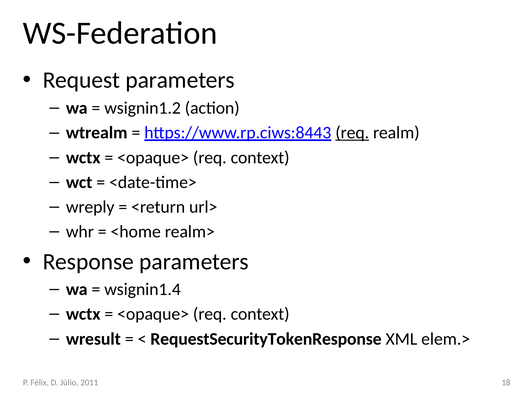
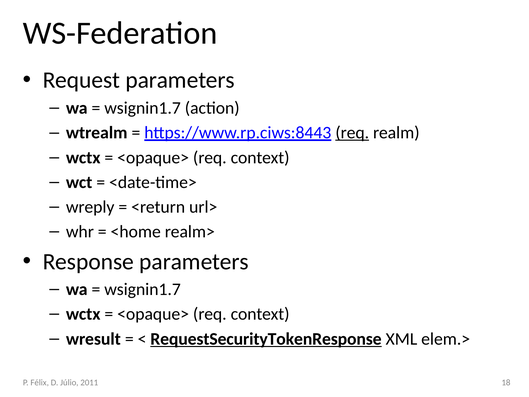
wsignin1.2 at (143, 108): wsignin1.2 -> wsignin1.7
wsignin1.4 at (143, 289): wsignin1.4 -> wsignin1.7
RequestSecurityTokenResponse underline: none -> present
